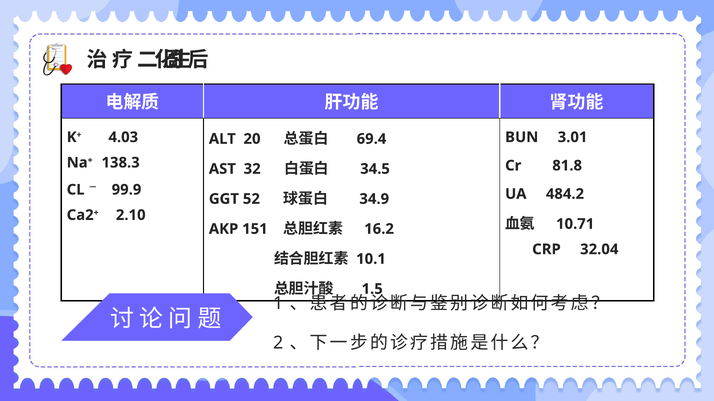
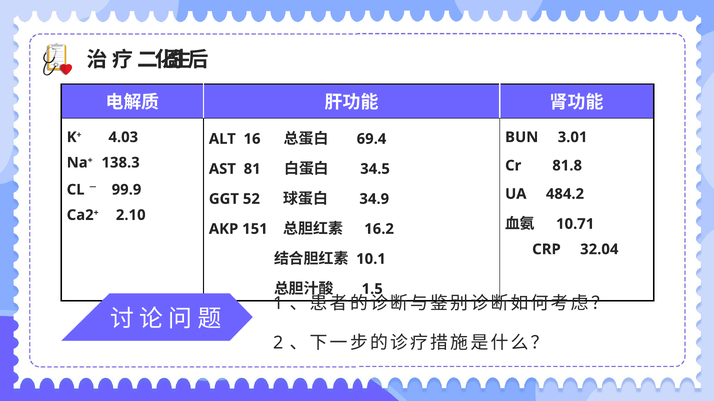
20: 20 -> 16
32: 32 -> 81
